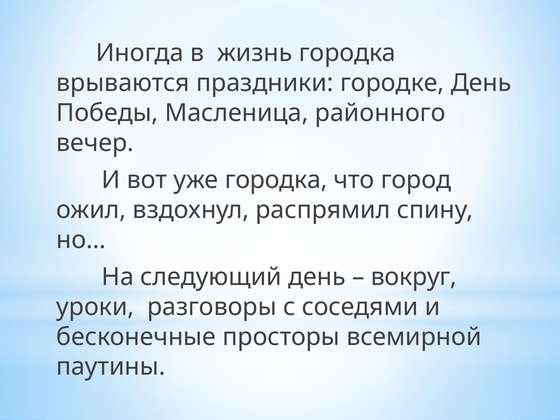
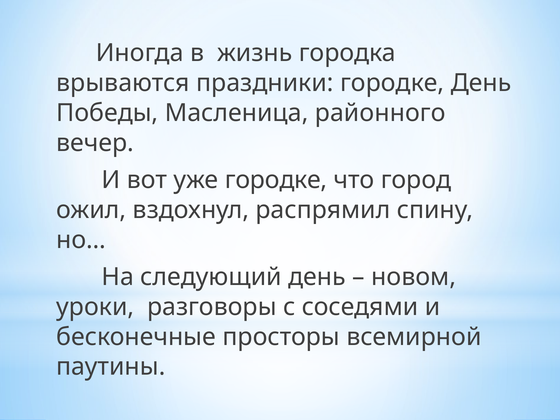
уже городка: городка -> городке
вокруг: вокруг -> новом
